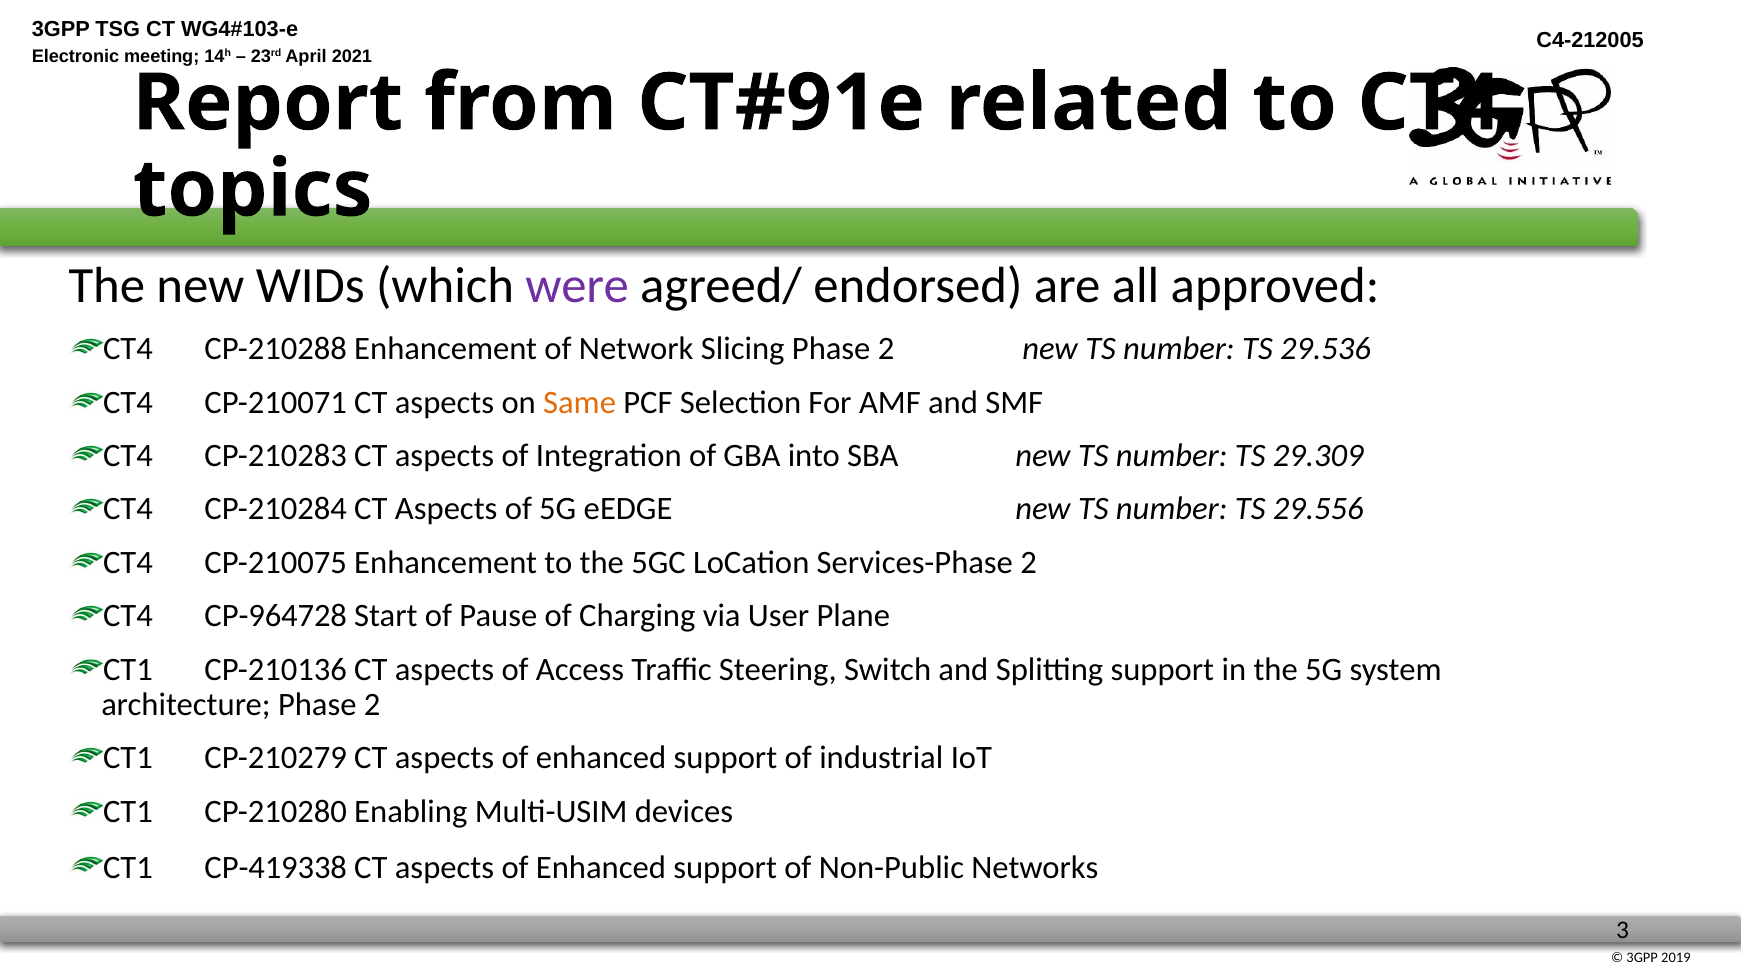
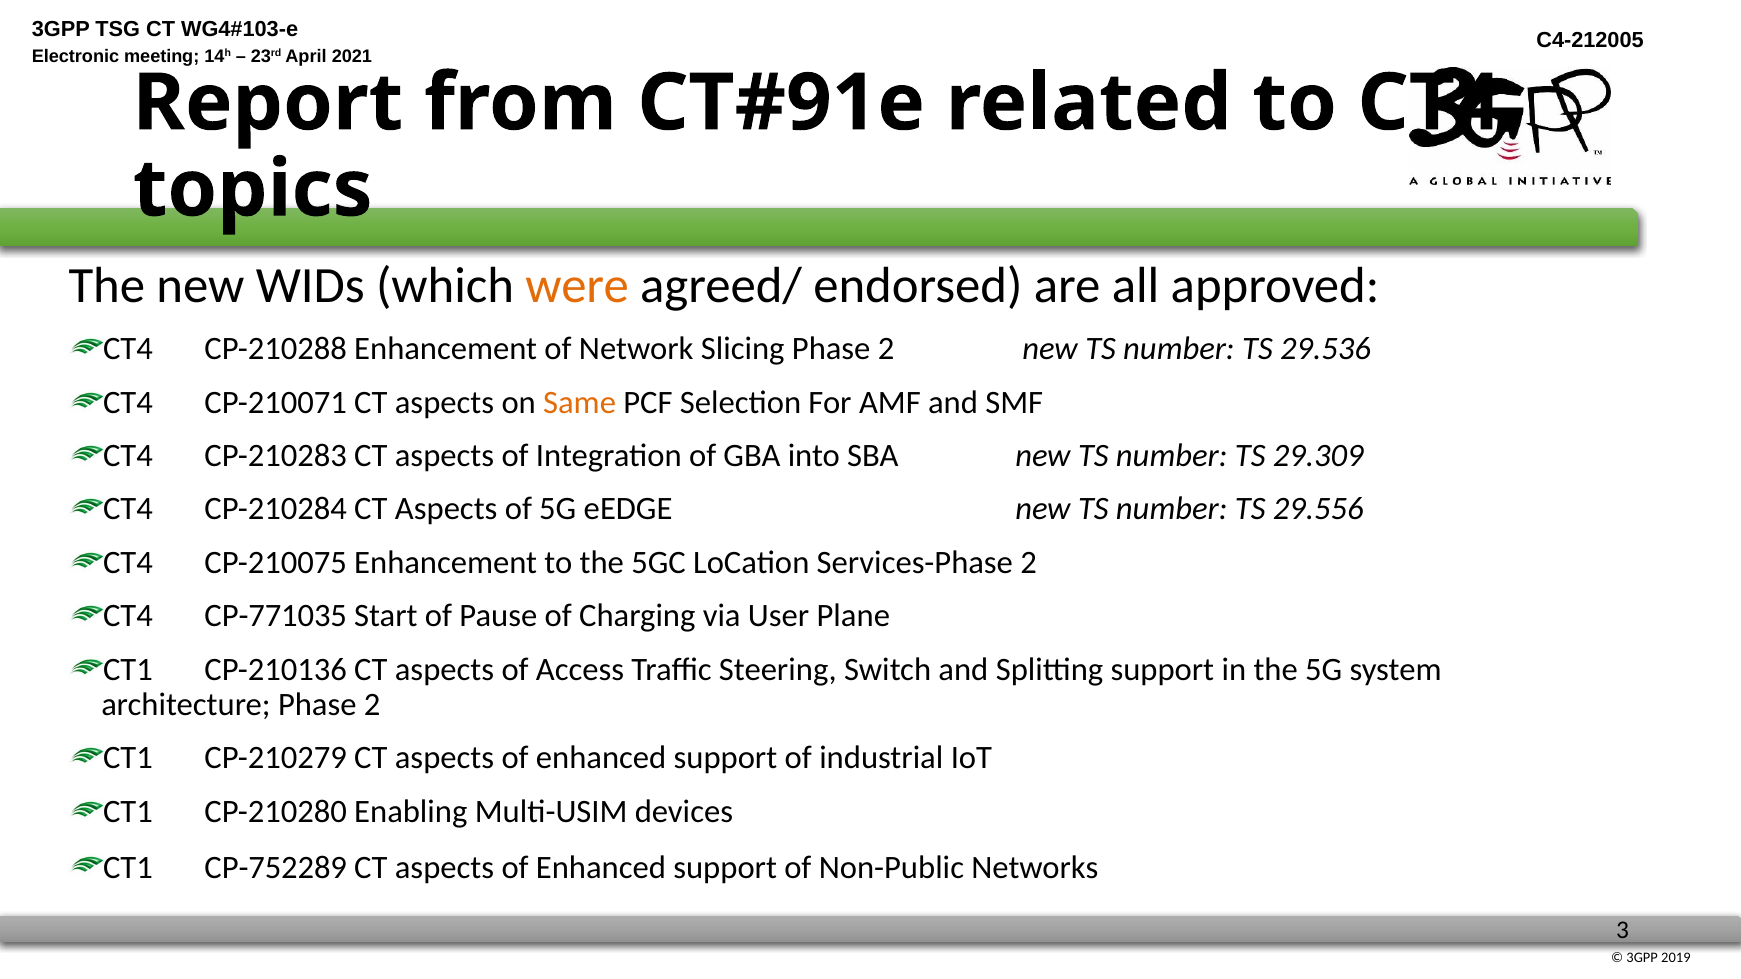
were colour: purple -> orange
CP-964728: CP-964728 -> CP-771035
CP-419338: CP-419338 -> CP-752289
